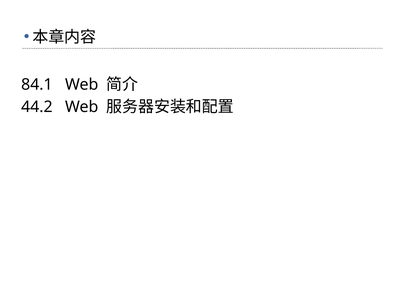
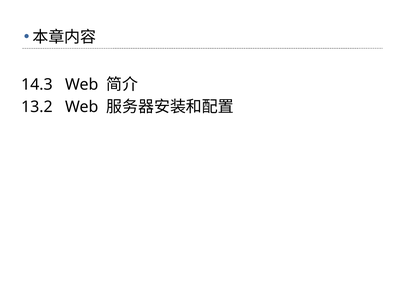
84.1: 84.1 -> 14.3
44.2: 44.2 -> 13.2
